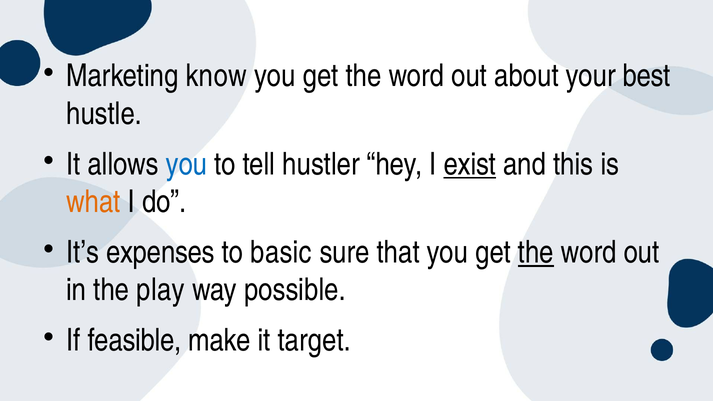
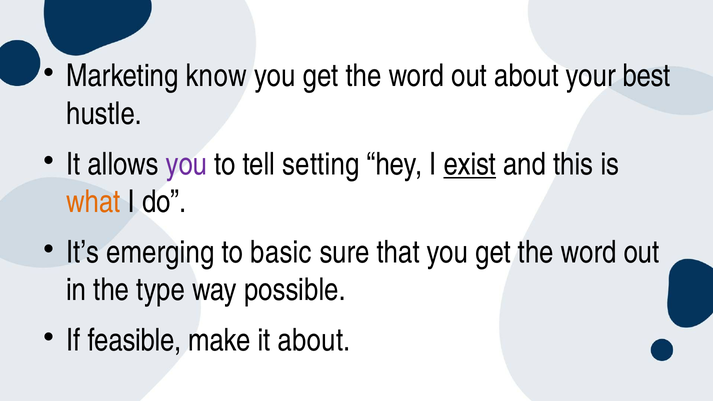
you at (187, 164) colour: blue -> purple
hustler: hustler -> setting
expenses: expenses -> emerging
the at (536, 252) underline: present -> none
play: play -> type
it target: target -> about
